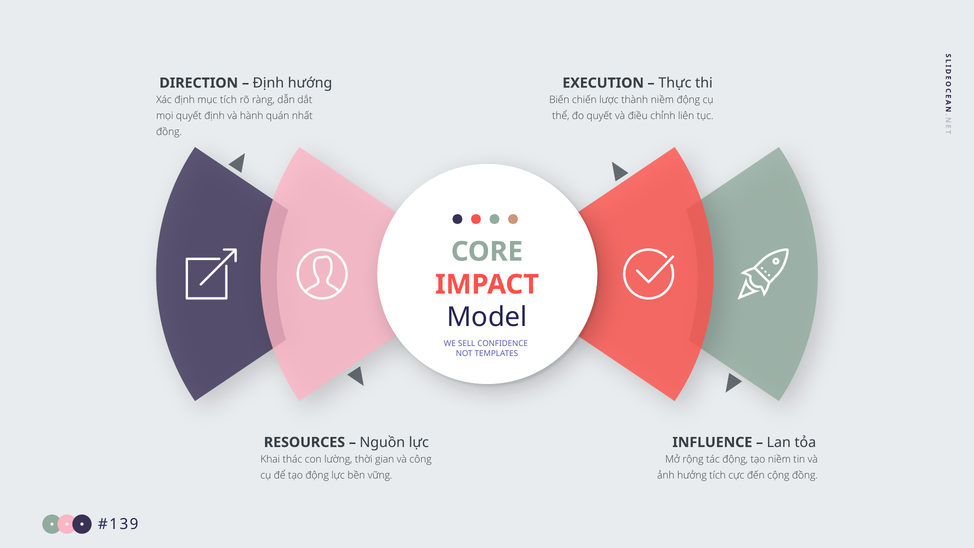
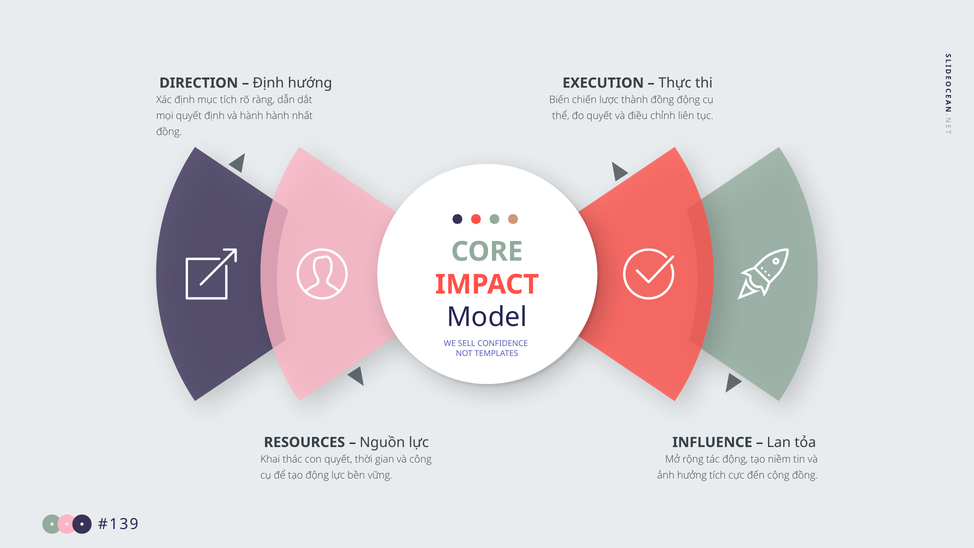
thành niềm: niềm -> đồng
hành quán: quán -> hành
con lường: lường -> quyết
